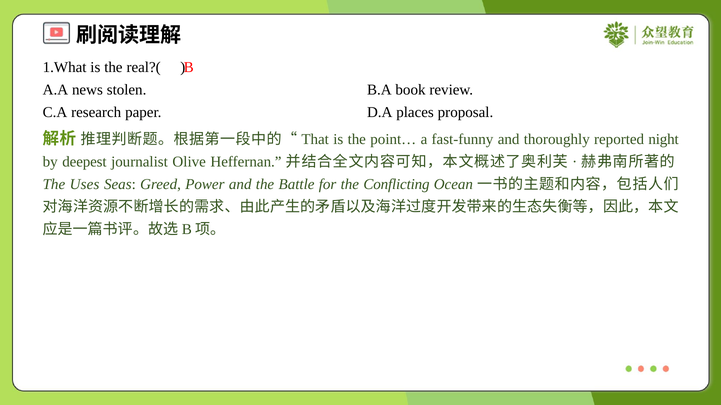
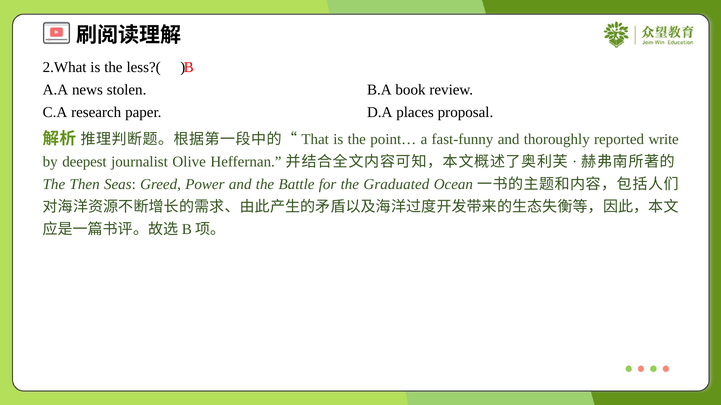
1.What: 1.What -> 2.What
real?(: real?( -> less?(
night: night -> write
Uses: Uses -> Then
Conflicting: Conflicting -> Graduated
